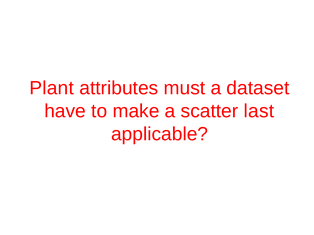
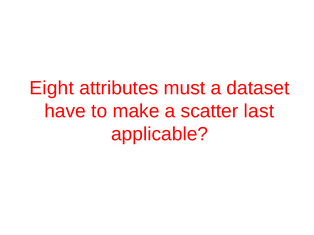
Plant: Plant -> Eight
